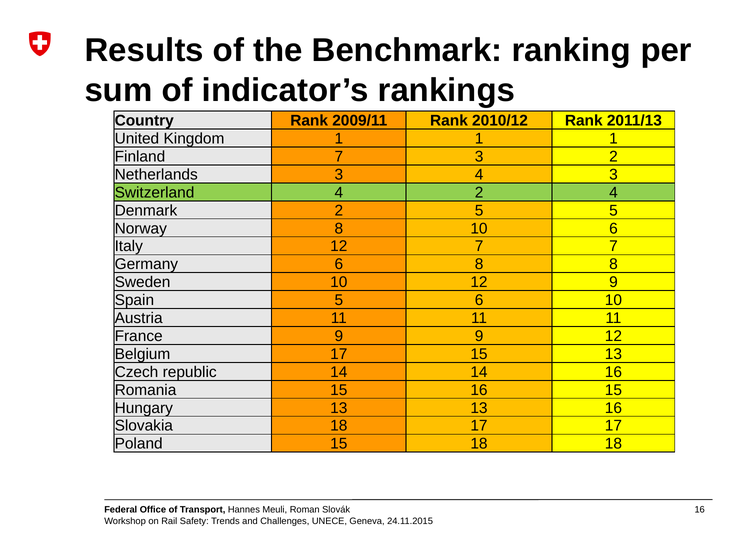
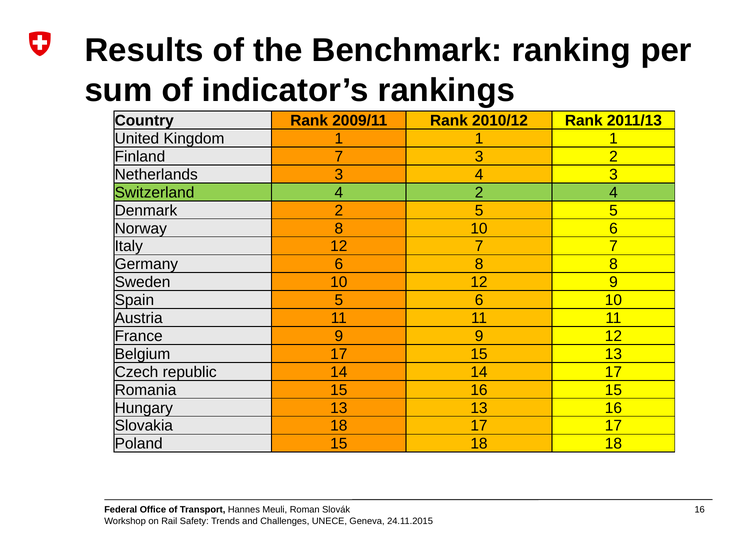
14 16: 16 -> 17
